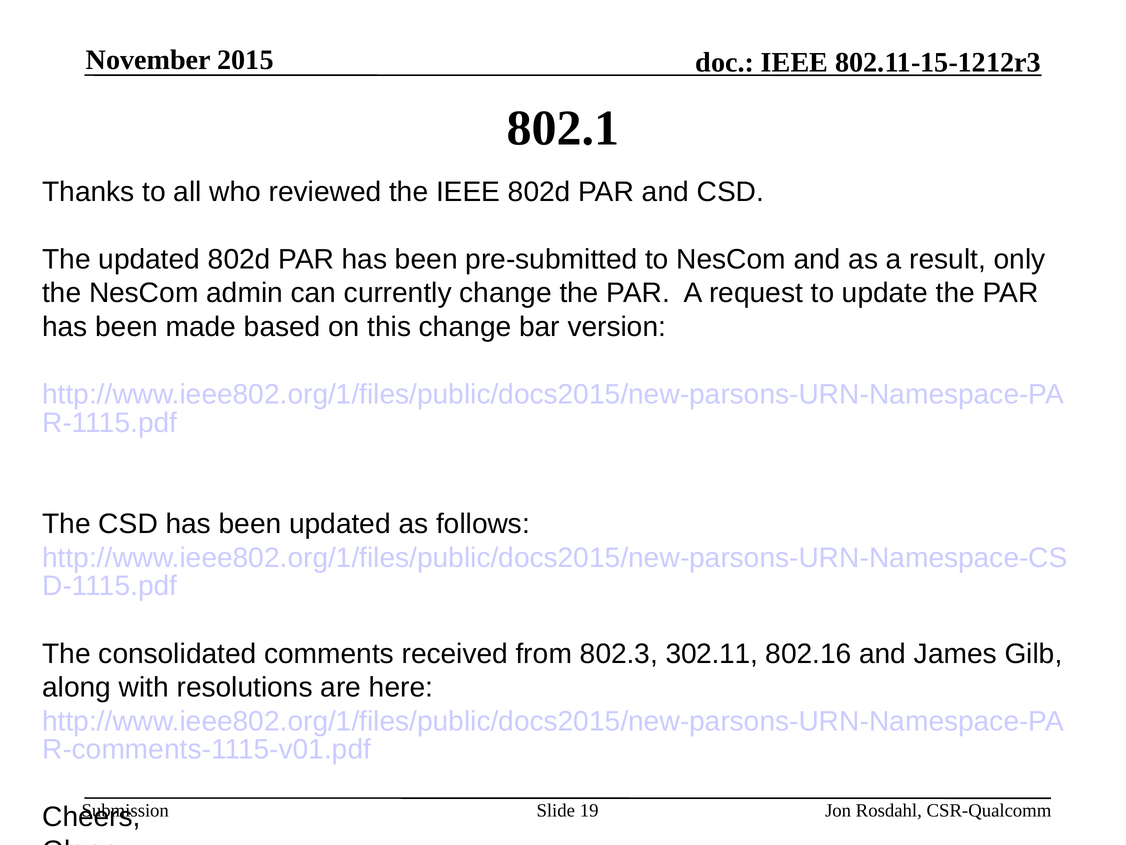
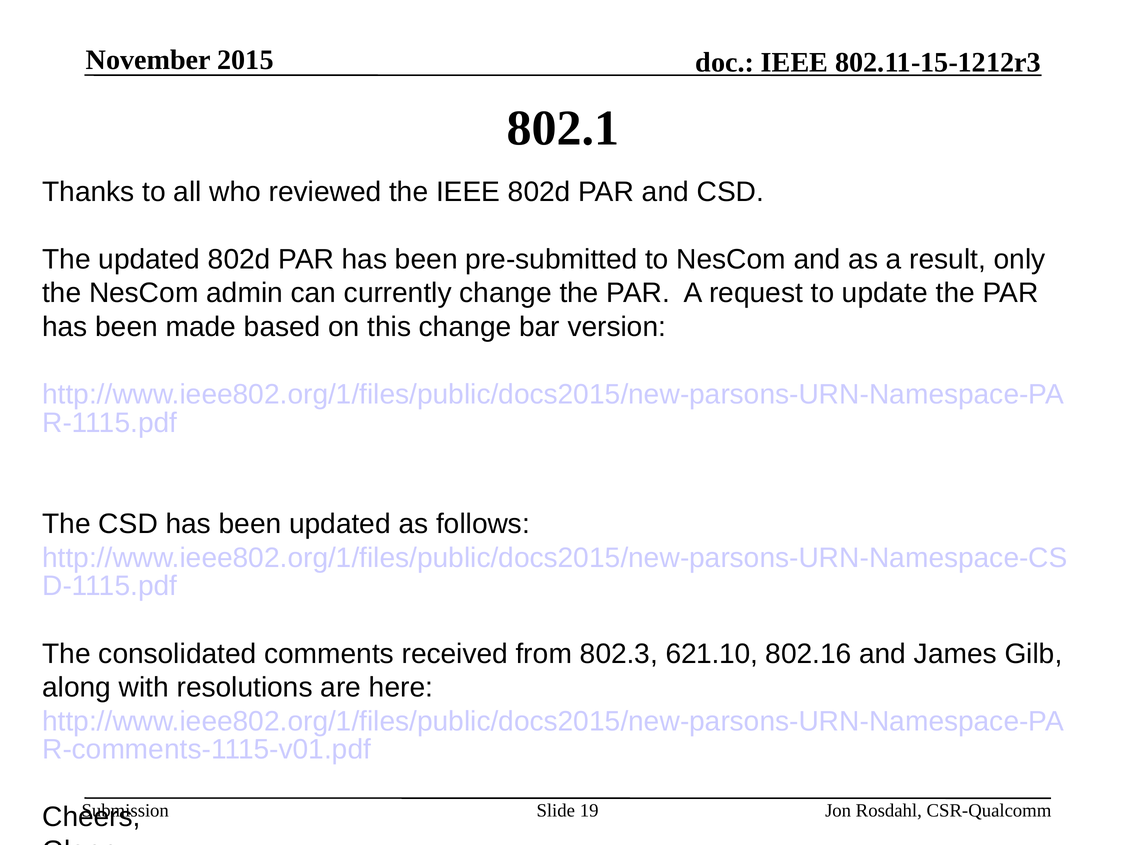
302.11: 302.11 -> 621.10
